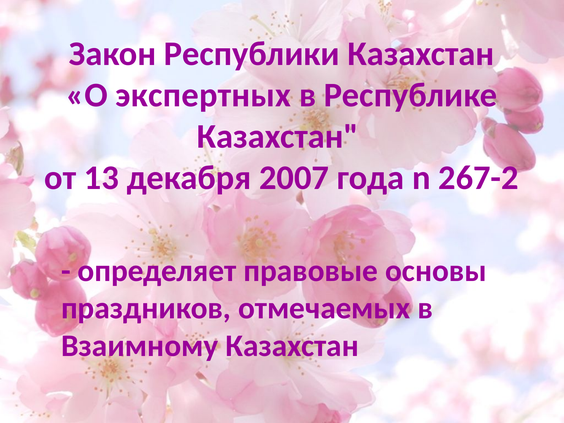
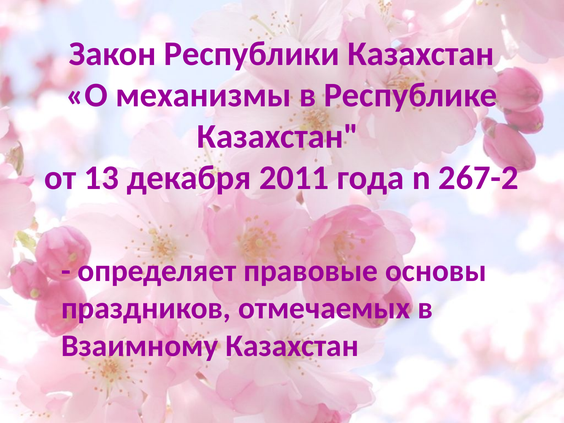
экспертных: экспертных -> механизмы
2007: 2007 -> 2011
